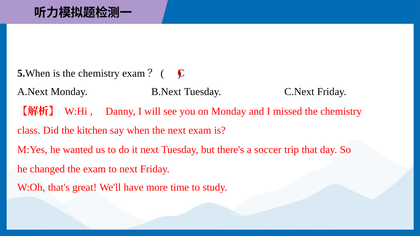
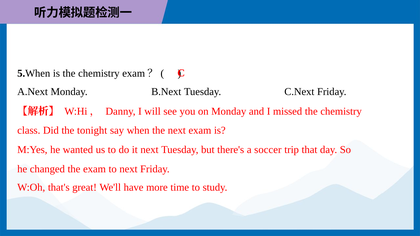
kitchen: kitchen -> tonight
